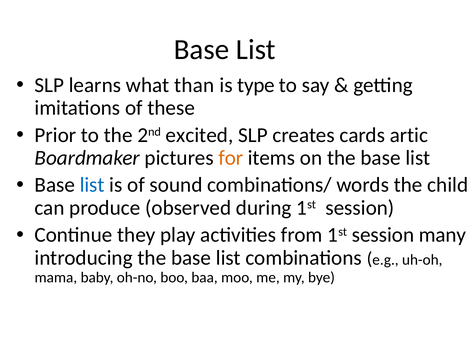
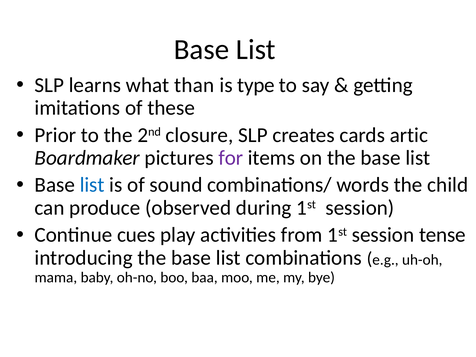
excited: excited -> closure
for colour: orange -> purple
they: they -> cues
many: many -> tense
